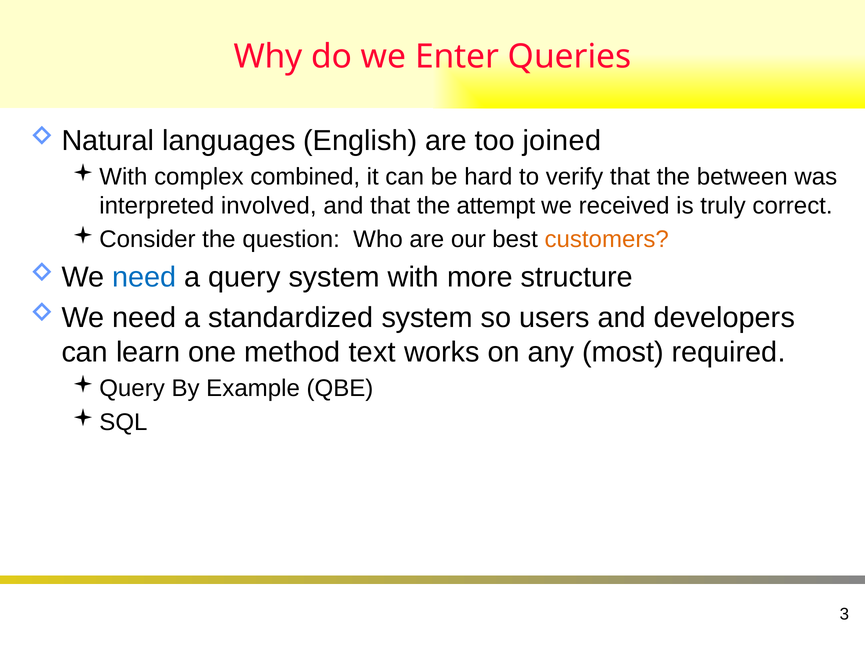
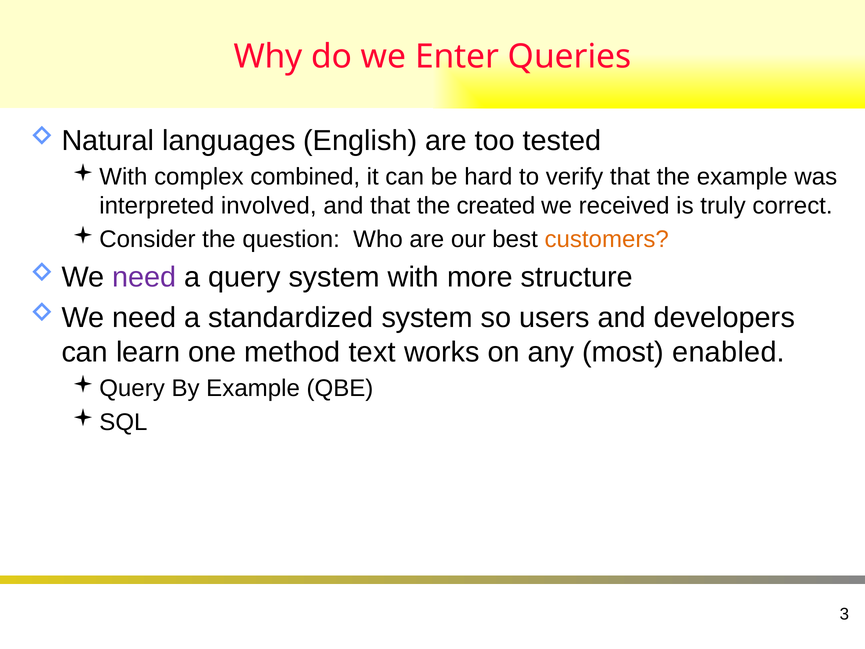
joined: joined -> tested
the between: between -> example
attempt: attempt -> created
need at (144, 277) colour: blue -> purple
required: required -> enabled
